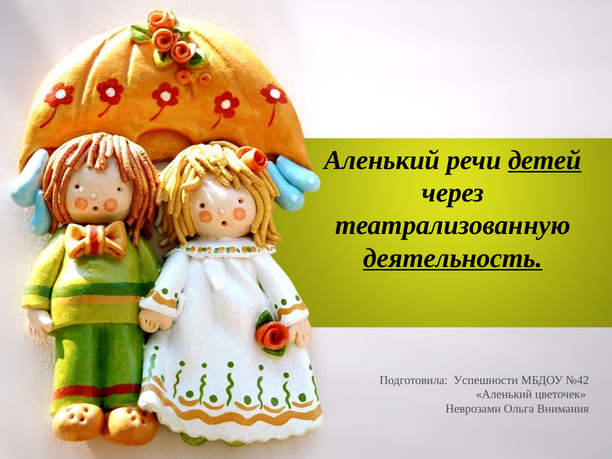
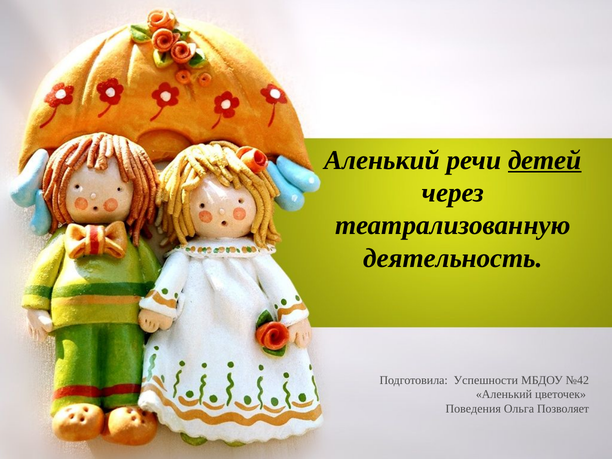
деятельность underline: present -> none
Неврозами: Неврозами -> Поведения
Внимания: Внимания -> Позволяет
